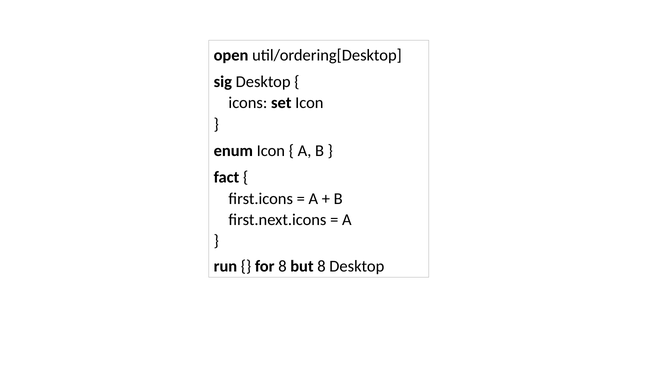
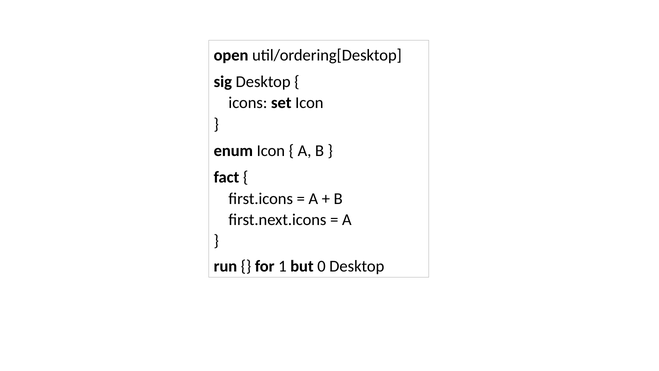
for 8: 8 -> 1
but 8: 8 -> 0
